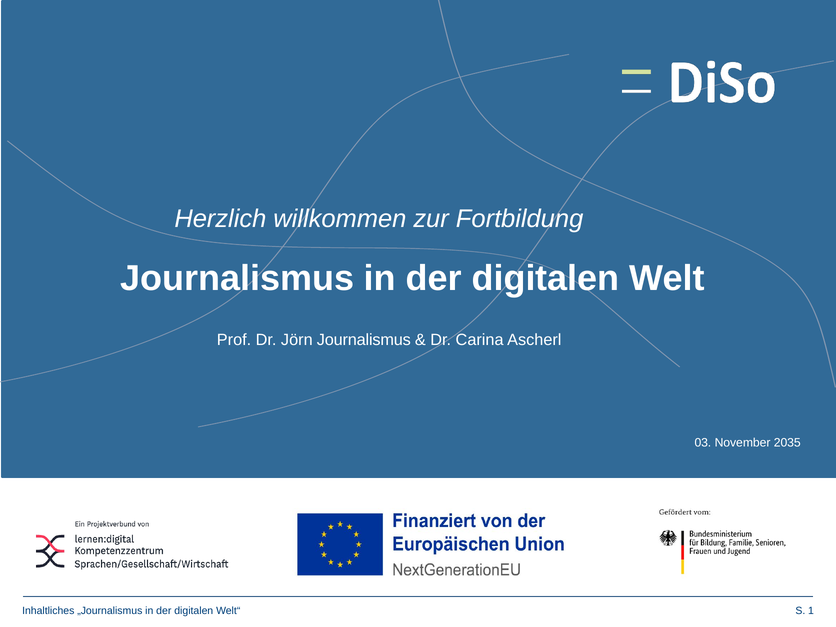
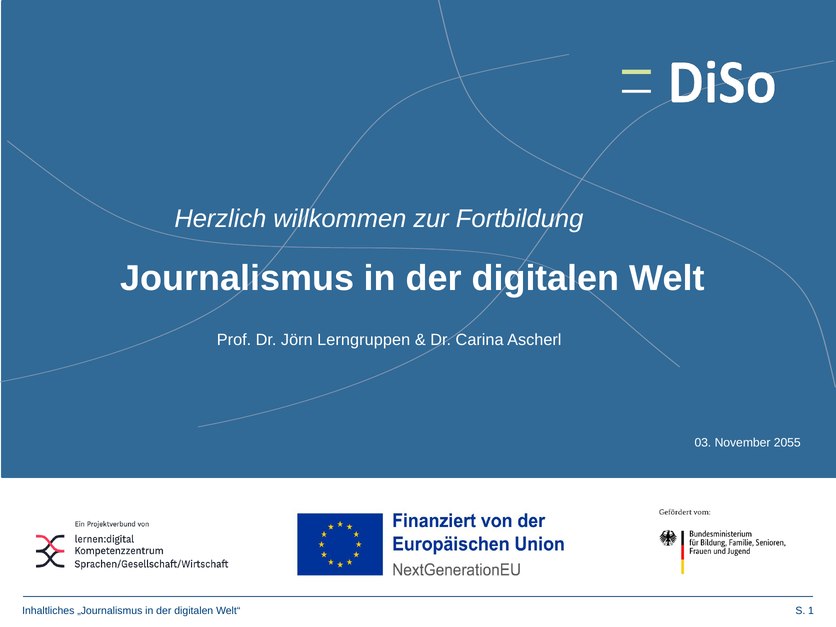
Jörn Journalismus: Journalismus -> Lerngruppen
2035: 2035 -> 2055
